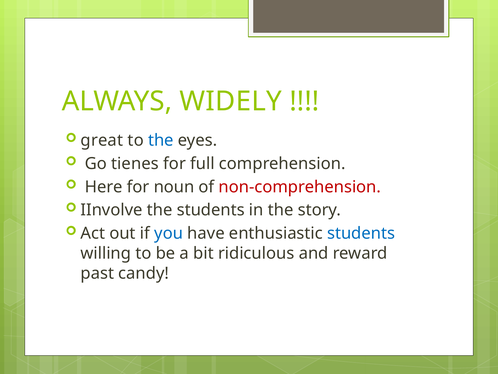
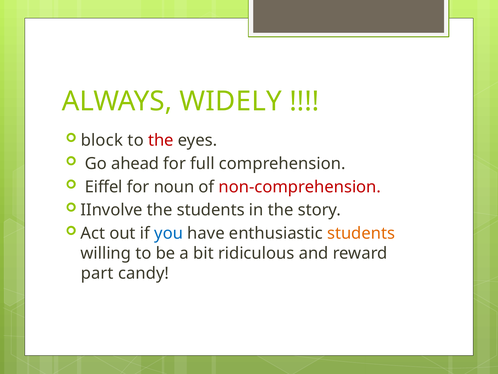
great: great -> block
the at (161, 140) colour: blue -> red
tienes: tienes -> ahead
Here: Here -> Eiffel
students at (361, 233) colour: blue -> orange
past: past -> part
